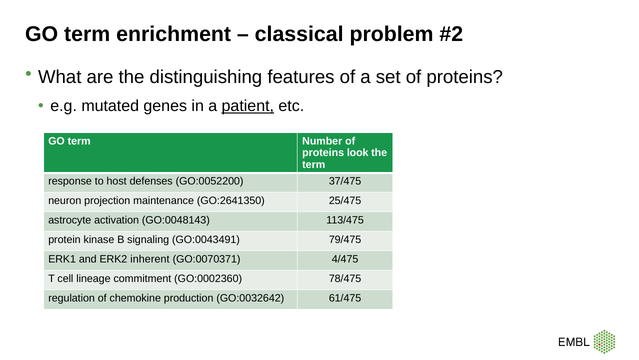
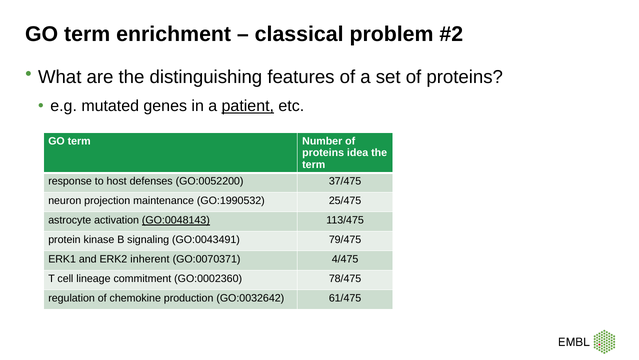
look: look -> idea
GO:2641350: GO:2641350 -> GO:1990532
GO:0048143 underline: none -> present
